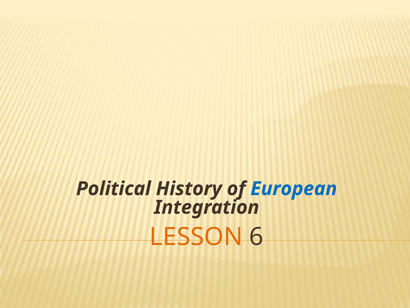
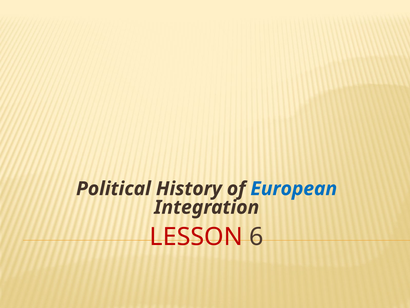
LESSON colour: orange -> red
